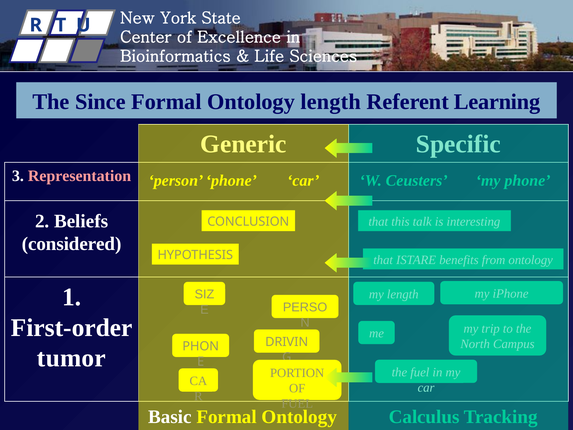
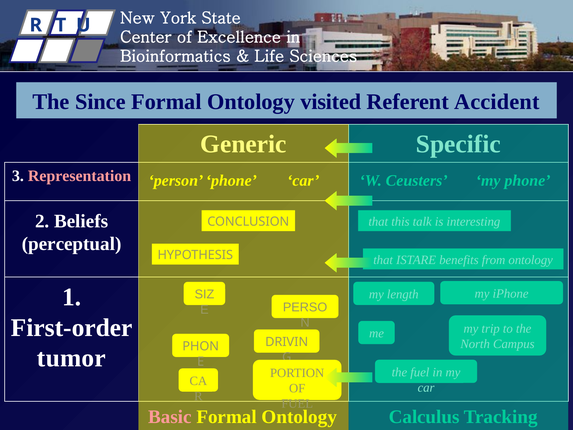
Ontology length: length -> visited
Learning: Learning -> Accident
considered: considered -> perceptual
Basic colour: white -> pink
